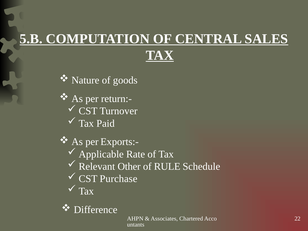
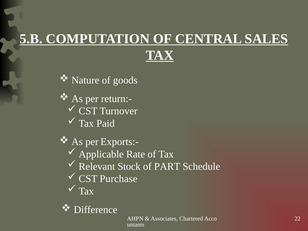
Other: Other -> Stock
RULE: RULE -> PART
